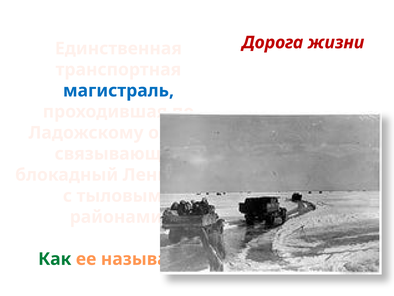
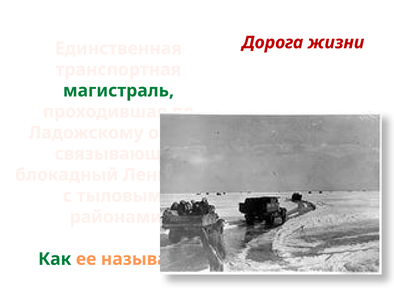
магистраль colour: blue -> green
